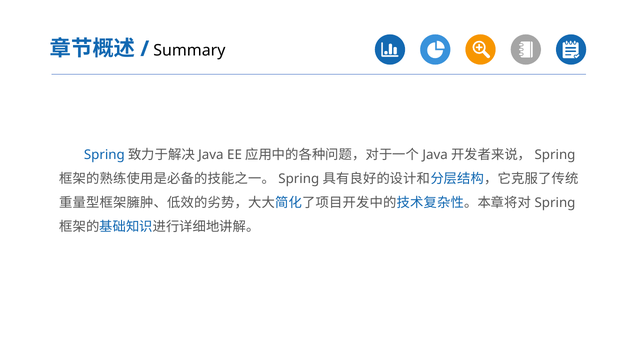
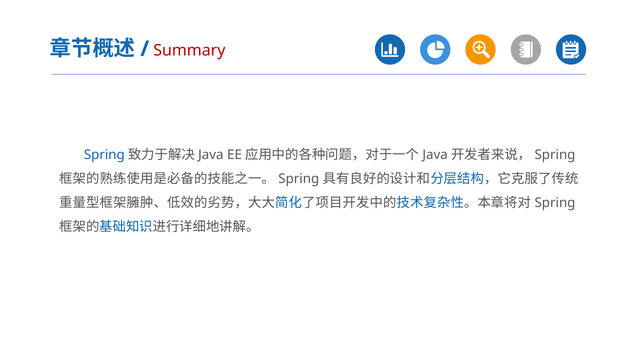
Summary colour: black -> red
